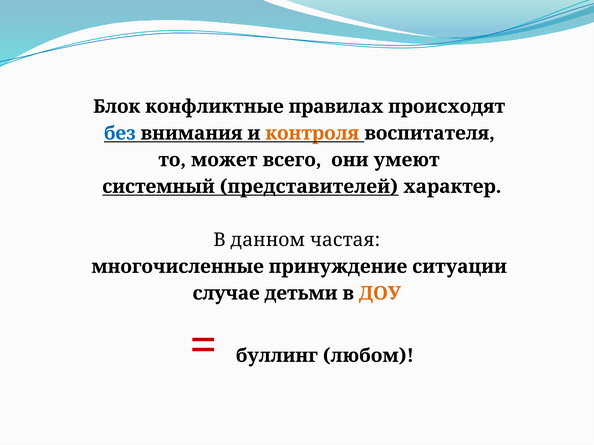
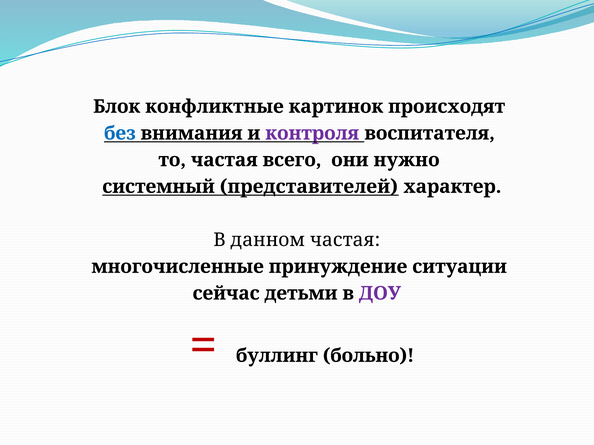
правилах: правилах -> картинок
контроля colour: orange -> purple
то может: может -> частая
умеют: умеют -> нужно
случае: случае -> сейчас
ДОУ colour: orange -> purple
любом: любом -> больно
